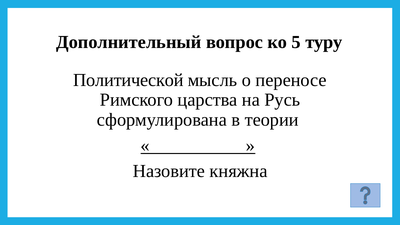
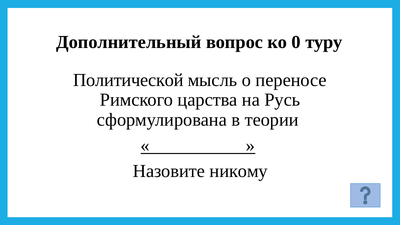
5: 5 -> 0
княжна: княжна -> никому
